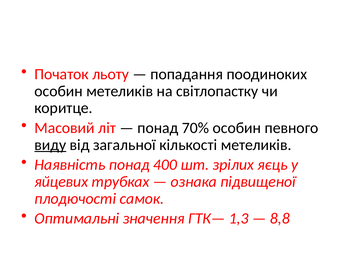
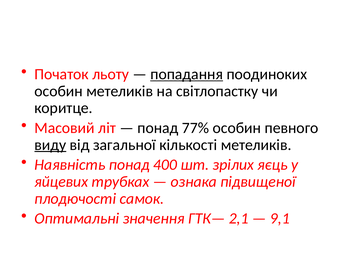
попадання underline: none -> present
70%: 70% -> 77%
1,3: 1,3 -> 2,1
8,8: 8,8 -> 9,1
